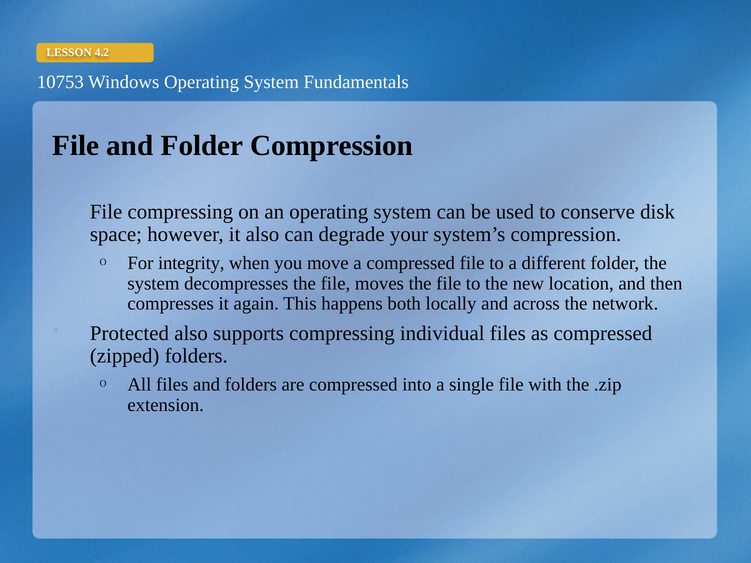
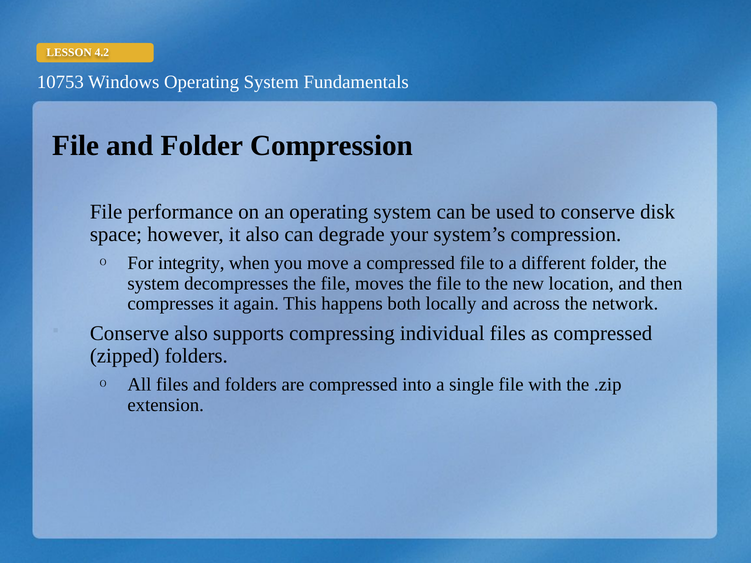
File compressing: compressing -> performance
Protected at (129, 333): Protected -> Conserve
